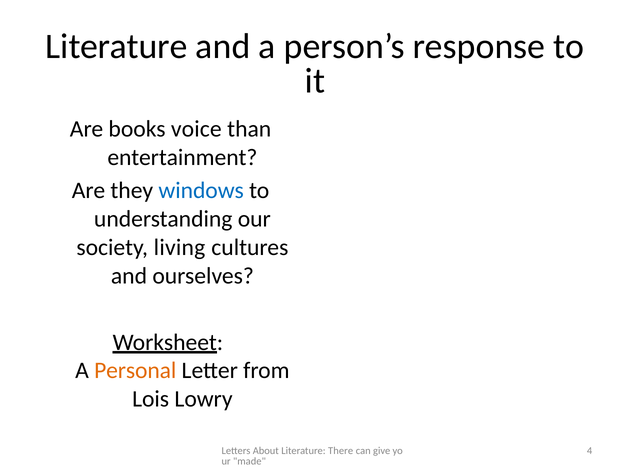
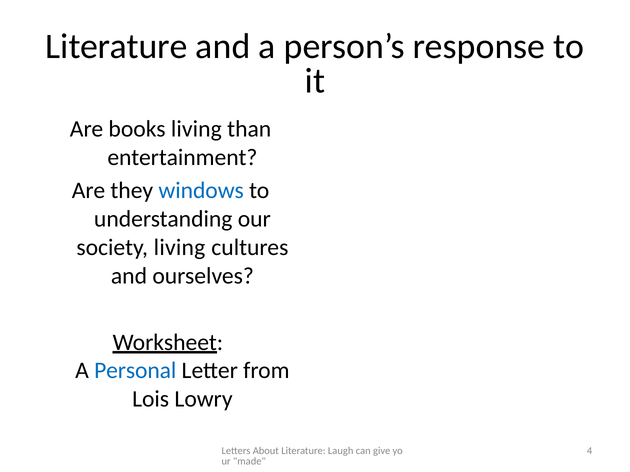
books voice: voice -> living
Personal colour: orange -> blue
There: There -> Laugh
